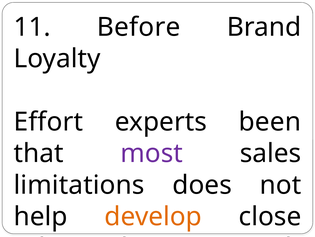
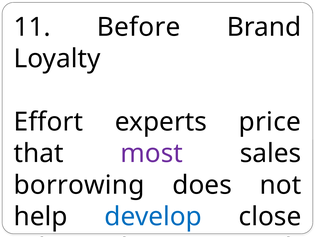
been: been -> price
limitations: limitations -> borrowing
develop colour: orange -> blue
